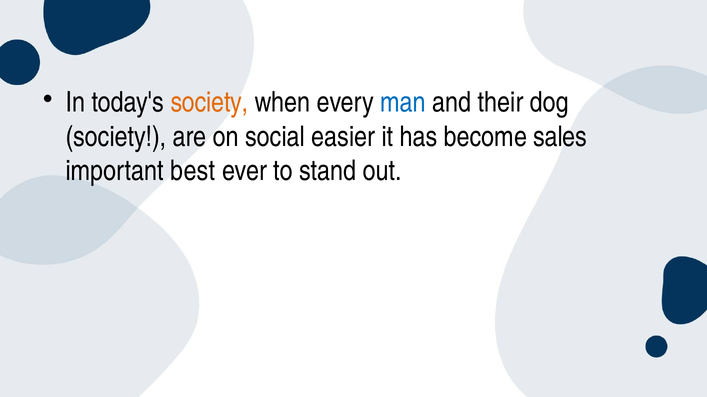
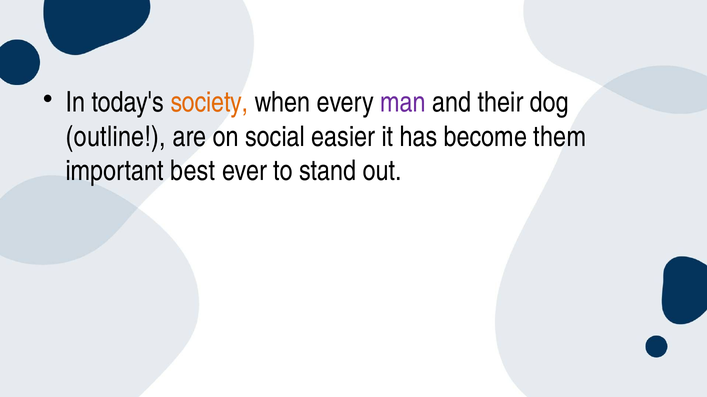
man colour: blue -> purple
society at (116, 137): society -> outline
sales: sales -> them
